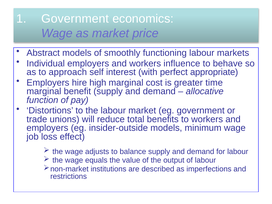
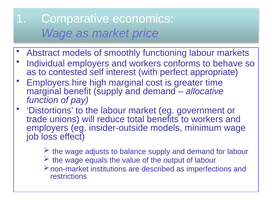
Government at (75, 19): Government -> Comparative
influence: influence -> conforms
approach: approach -> contested
